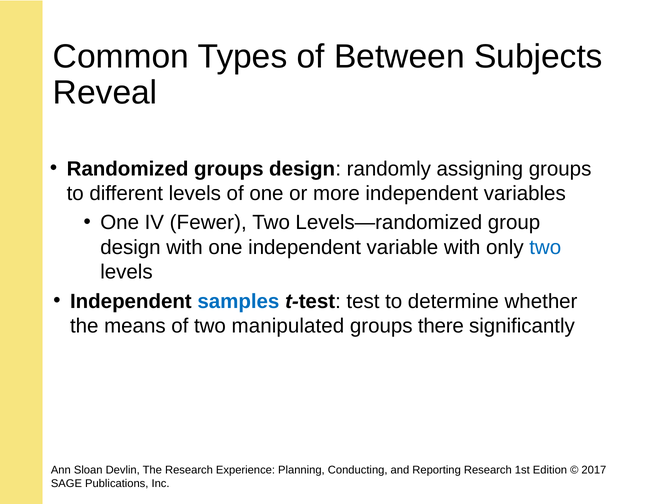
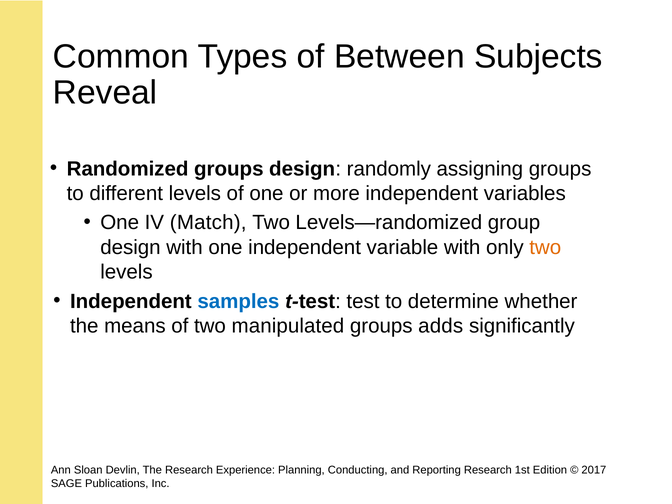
Fewer: Fewer -> Match
two at (545, 247) colour: blue -> orange
there: there -> adds
